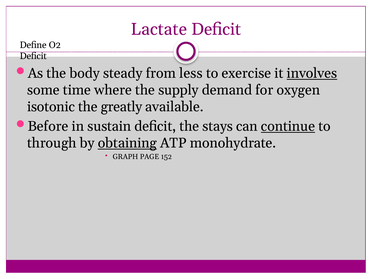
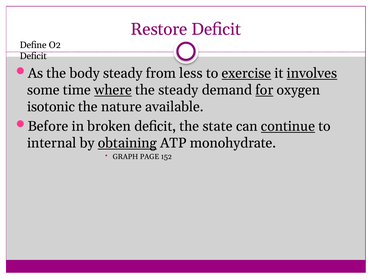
Lactate: Lactate -> Restore
exercise underline: none -> present
where underline: none -> present
the supply: supply -> steady
for underline: none -> present
greatly: greatly -> nature
sustain: sustain -> broken
stays: stays -> state
through: through -> internal
